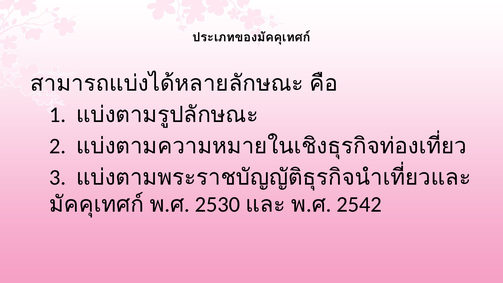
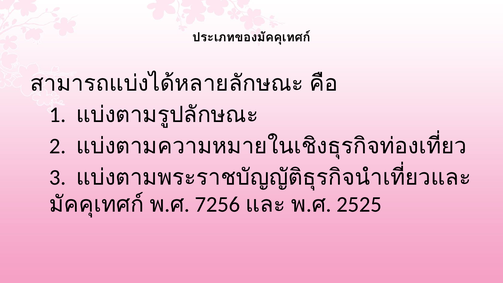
2530: 2530 -> 7256
2542: 2542 -> 2525
